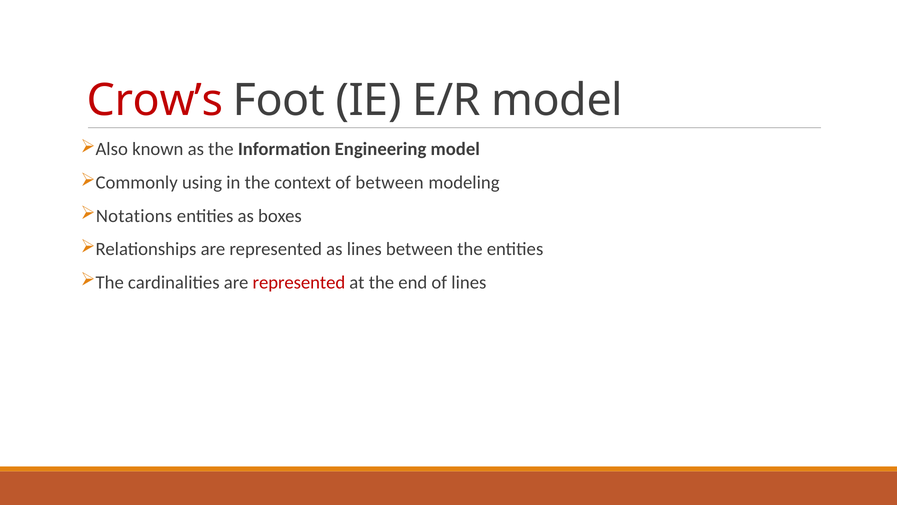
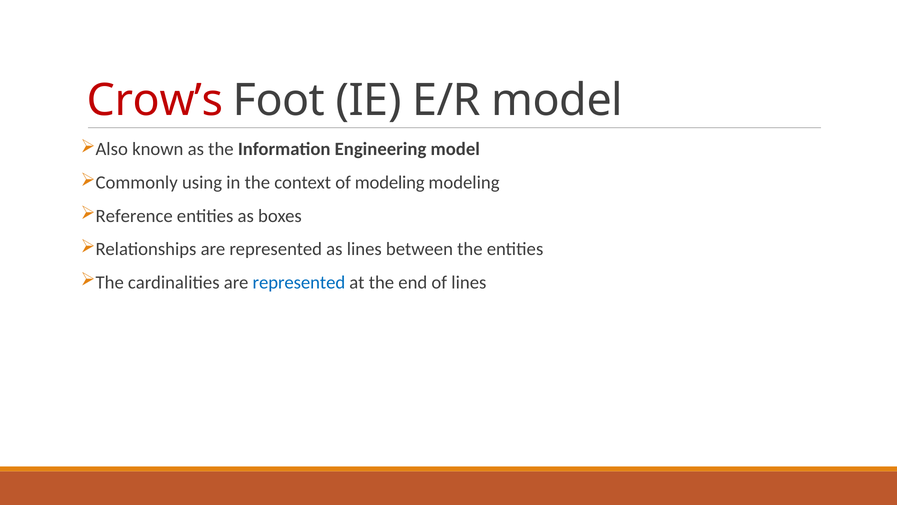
of between: between -> modeling
Notations: Notations -> Reference
represented at (299, 282) colour: red -> blue
